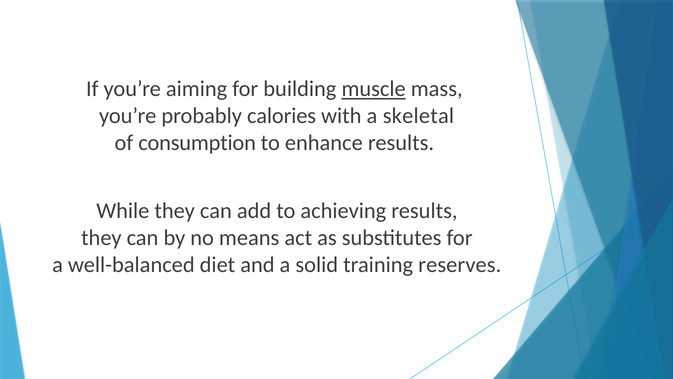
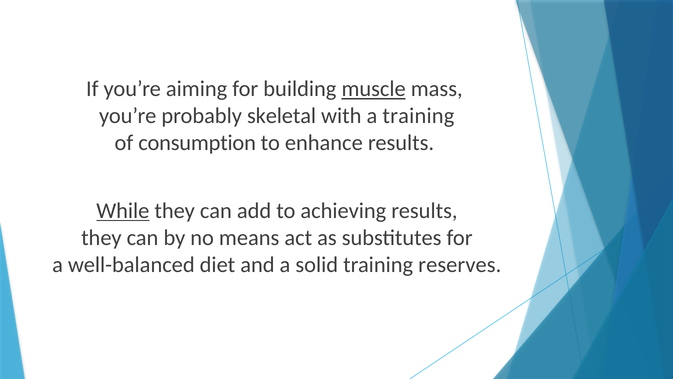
calories: calories -> skeletal
a skeletal: skeletal -> training
While underline: none -> present
